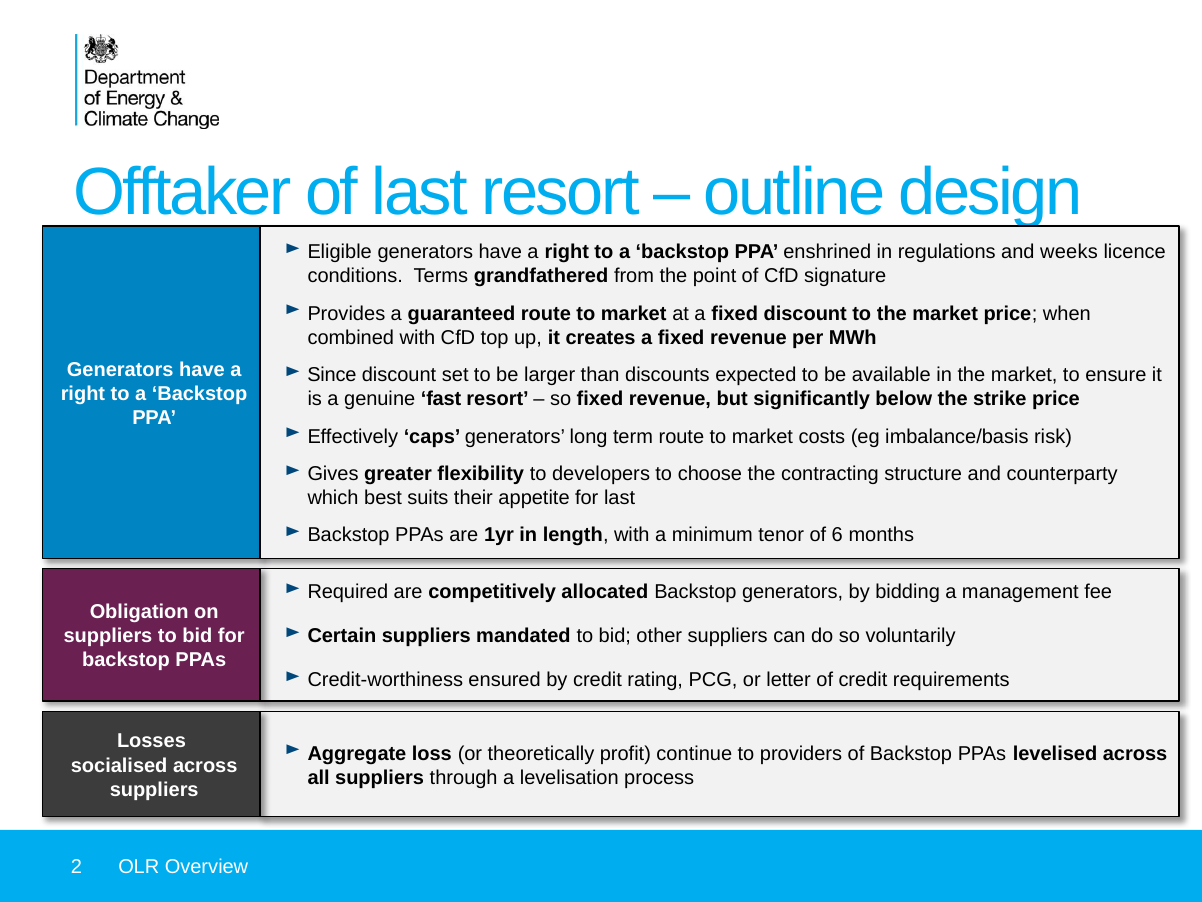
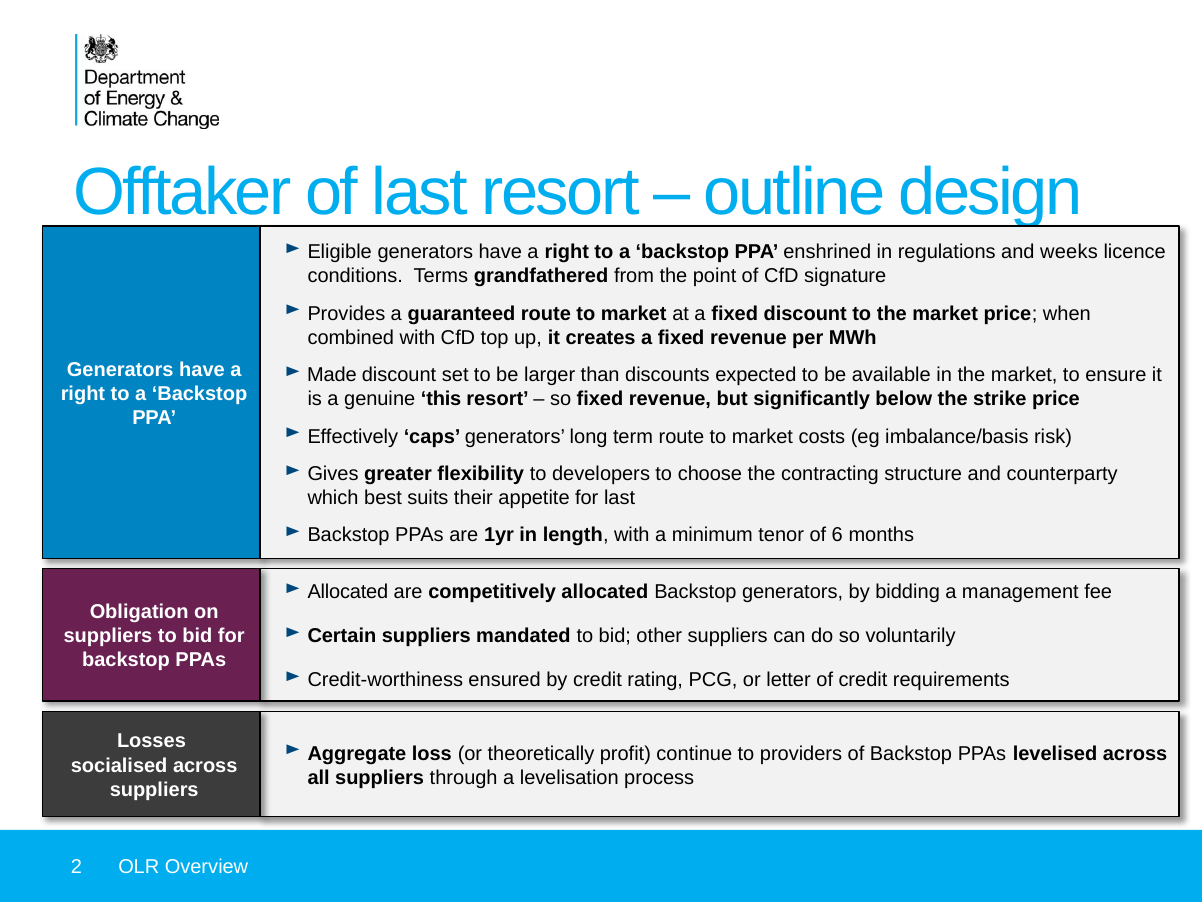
Since: Since -> Made
fast: fast -> this
Required at (348, 592): Required -> Allocated
